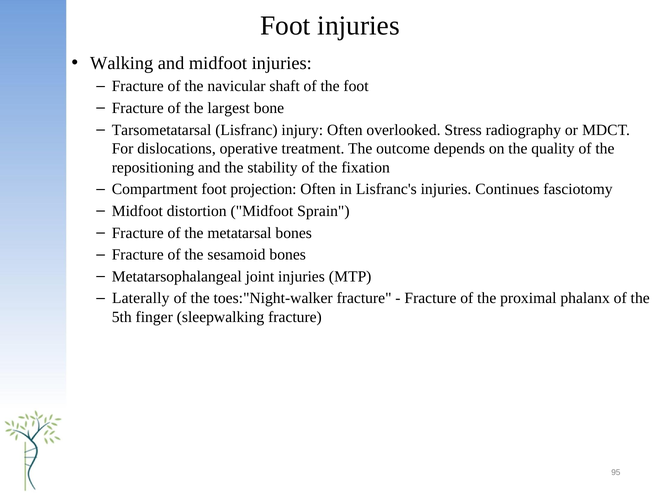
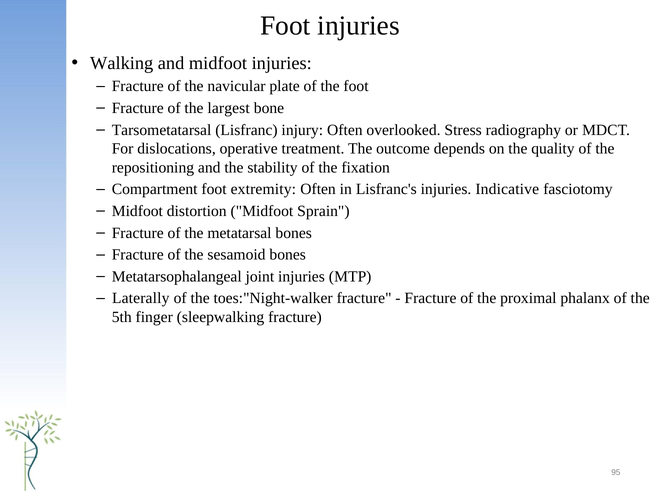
shaft: shaft -> plate
projection: projection -> extremity
Continues: Continues -> Indicative
